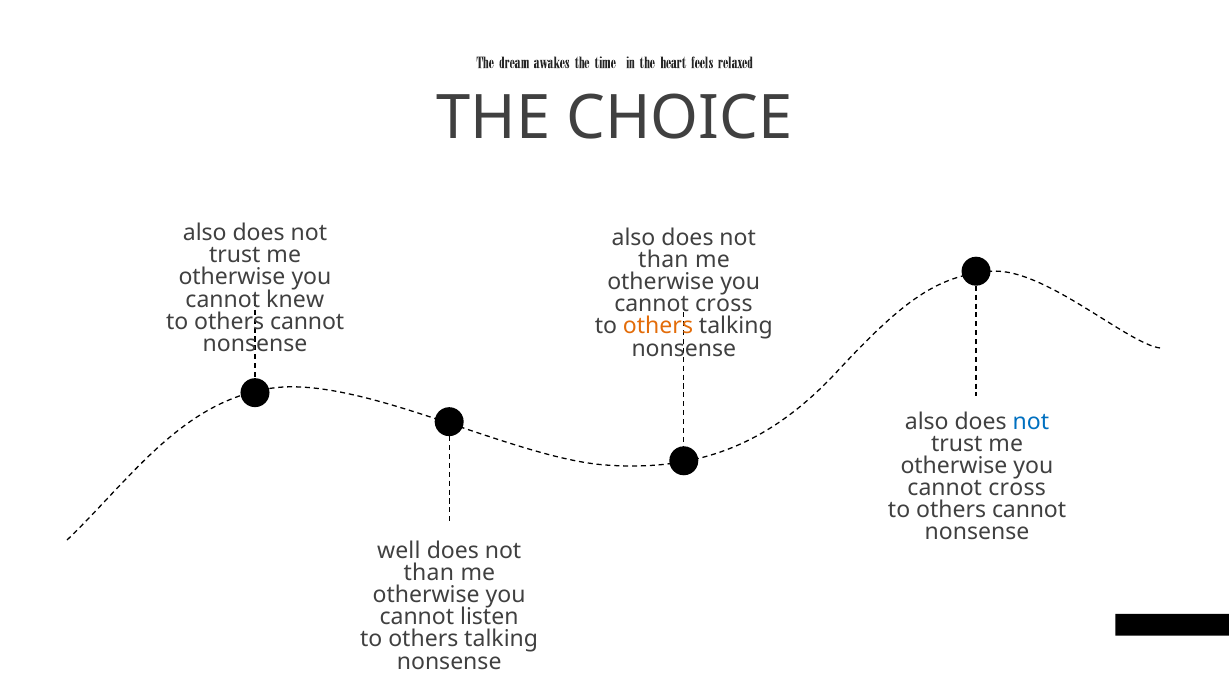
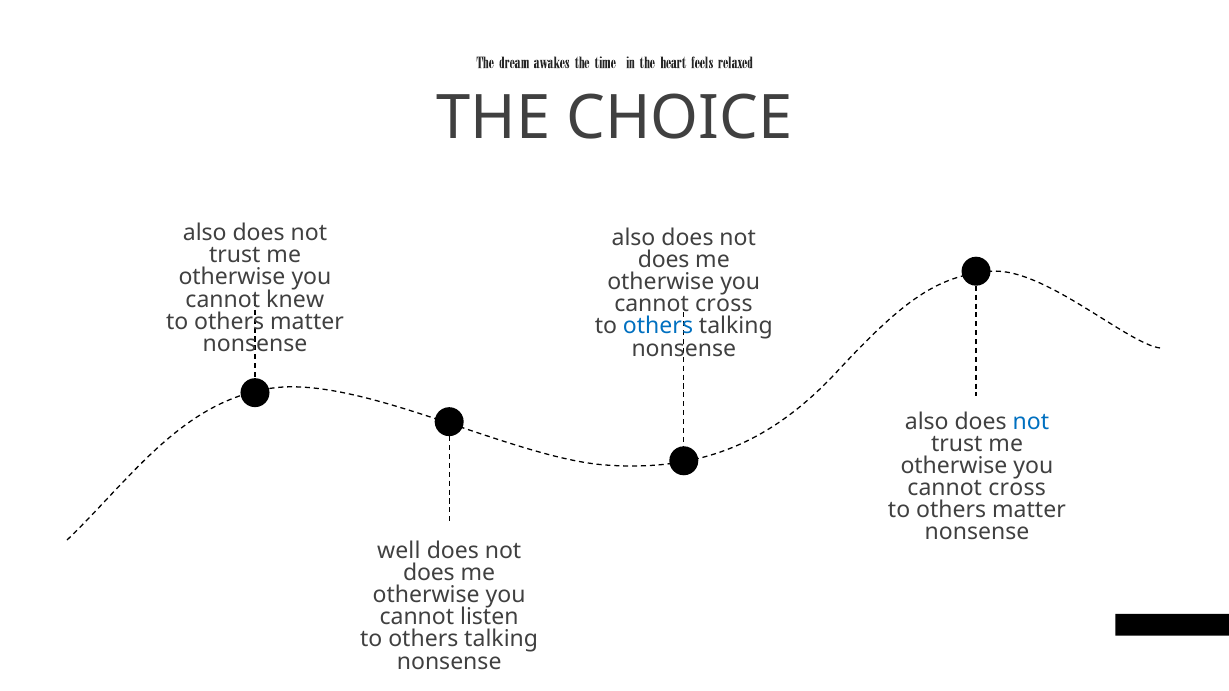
than at (663, 260): than -> does
cannot at (307, 322): cannot -> matter
others at (658, 327) colour: orange -> blue
cannot at (1029, 510): cannot -> matter
than at (429, 573): than -> does
